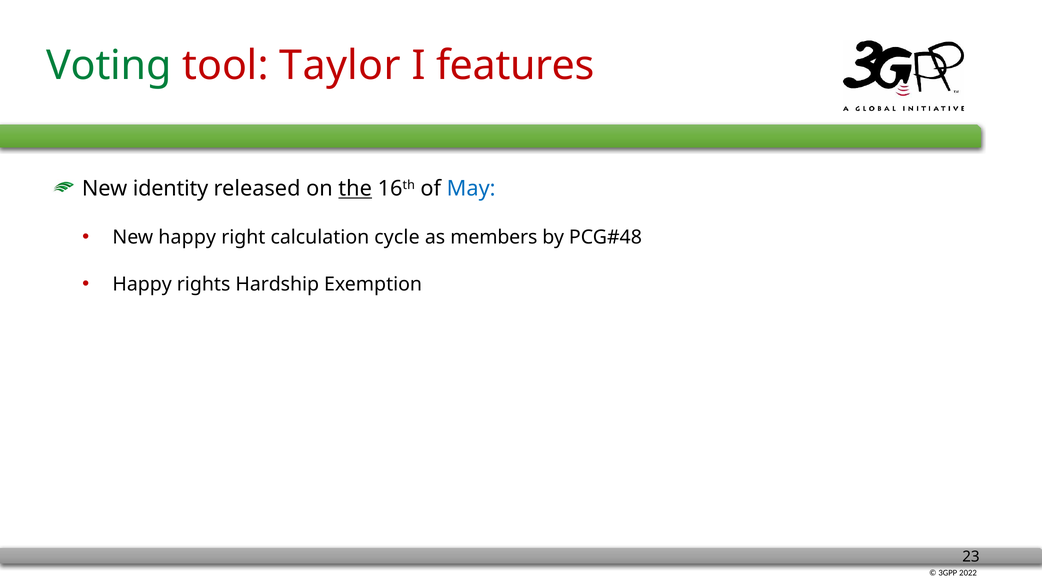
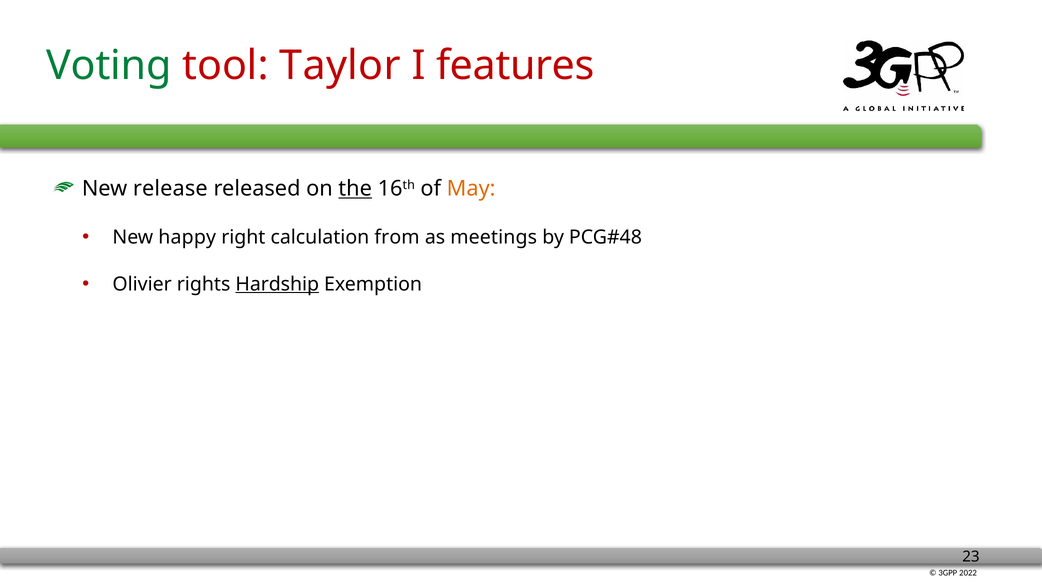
identity: identity -> release
May colour: blue -> orange
cycle: cycle -> from
members: members -> meetings
Happy at (142, 284): Happy -> Olivier
Hardship underline: none -> present
